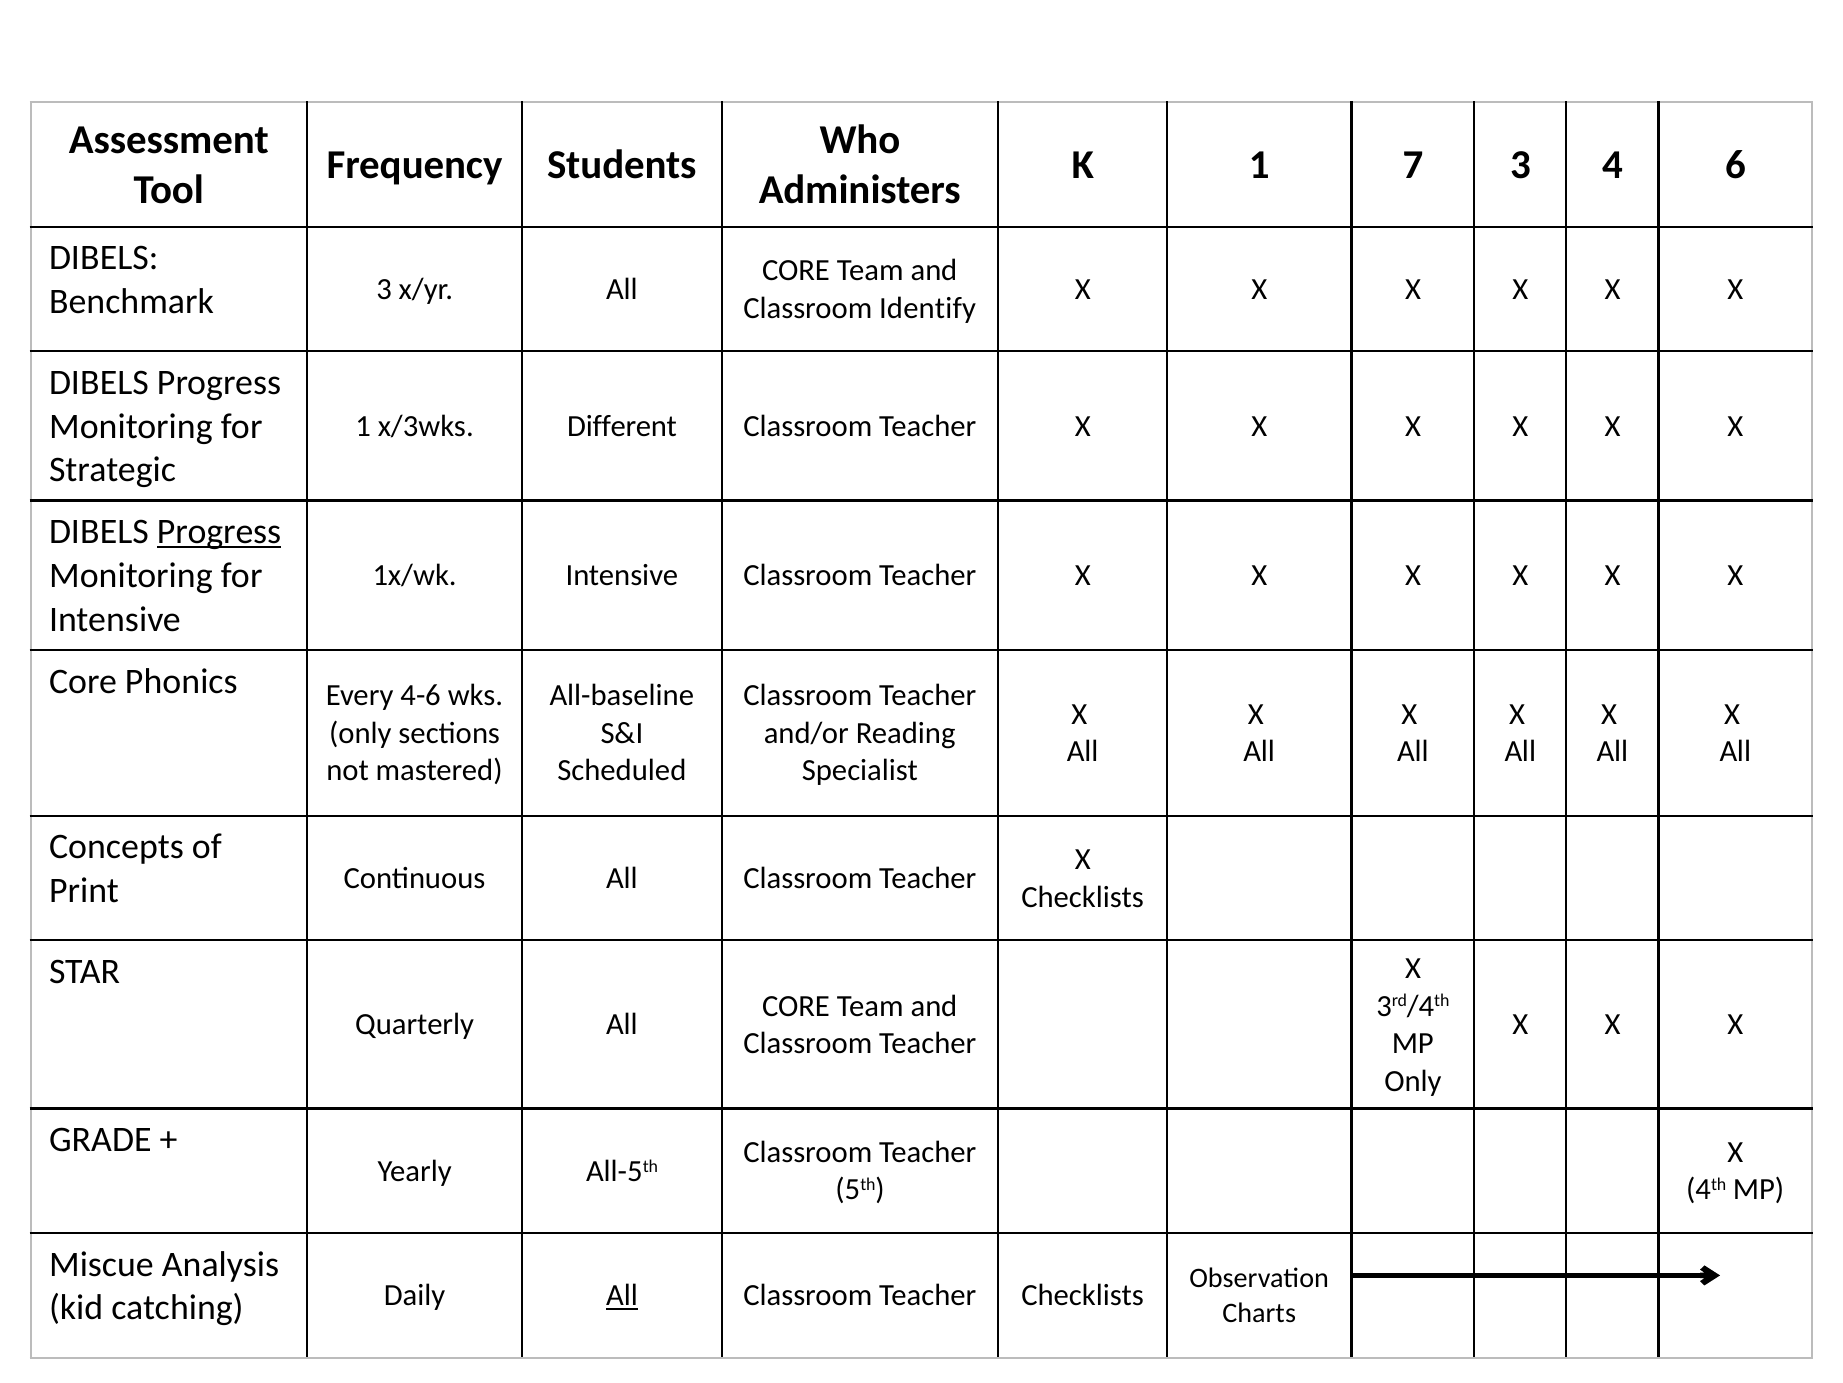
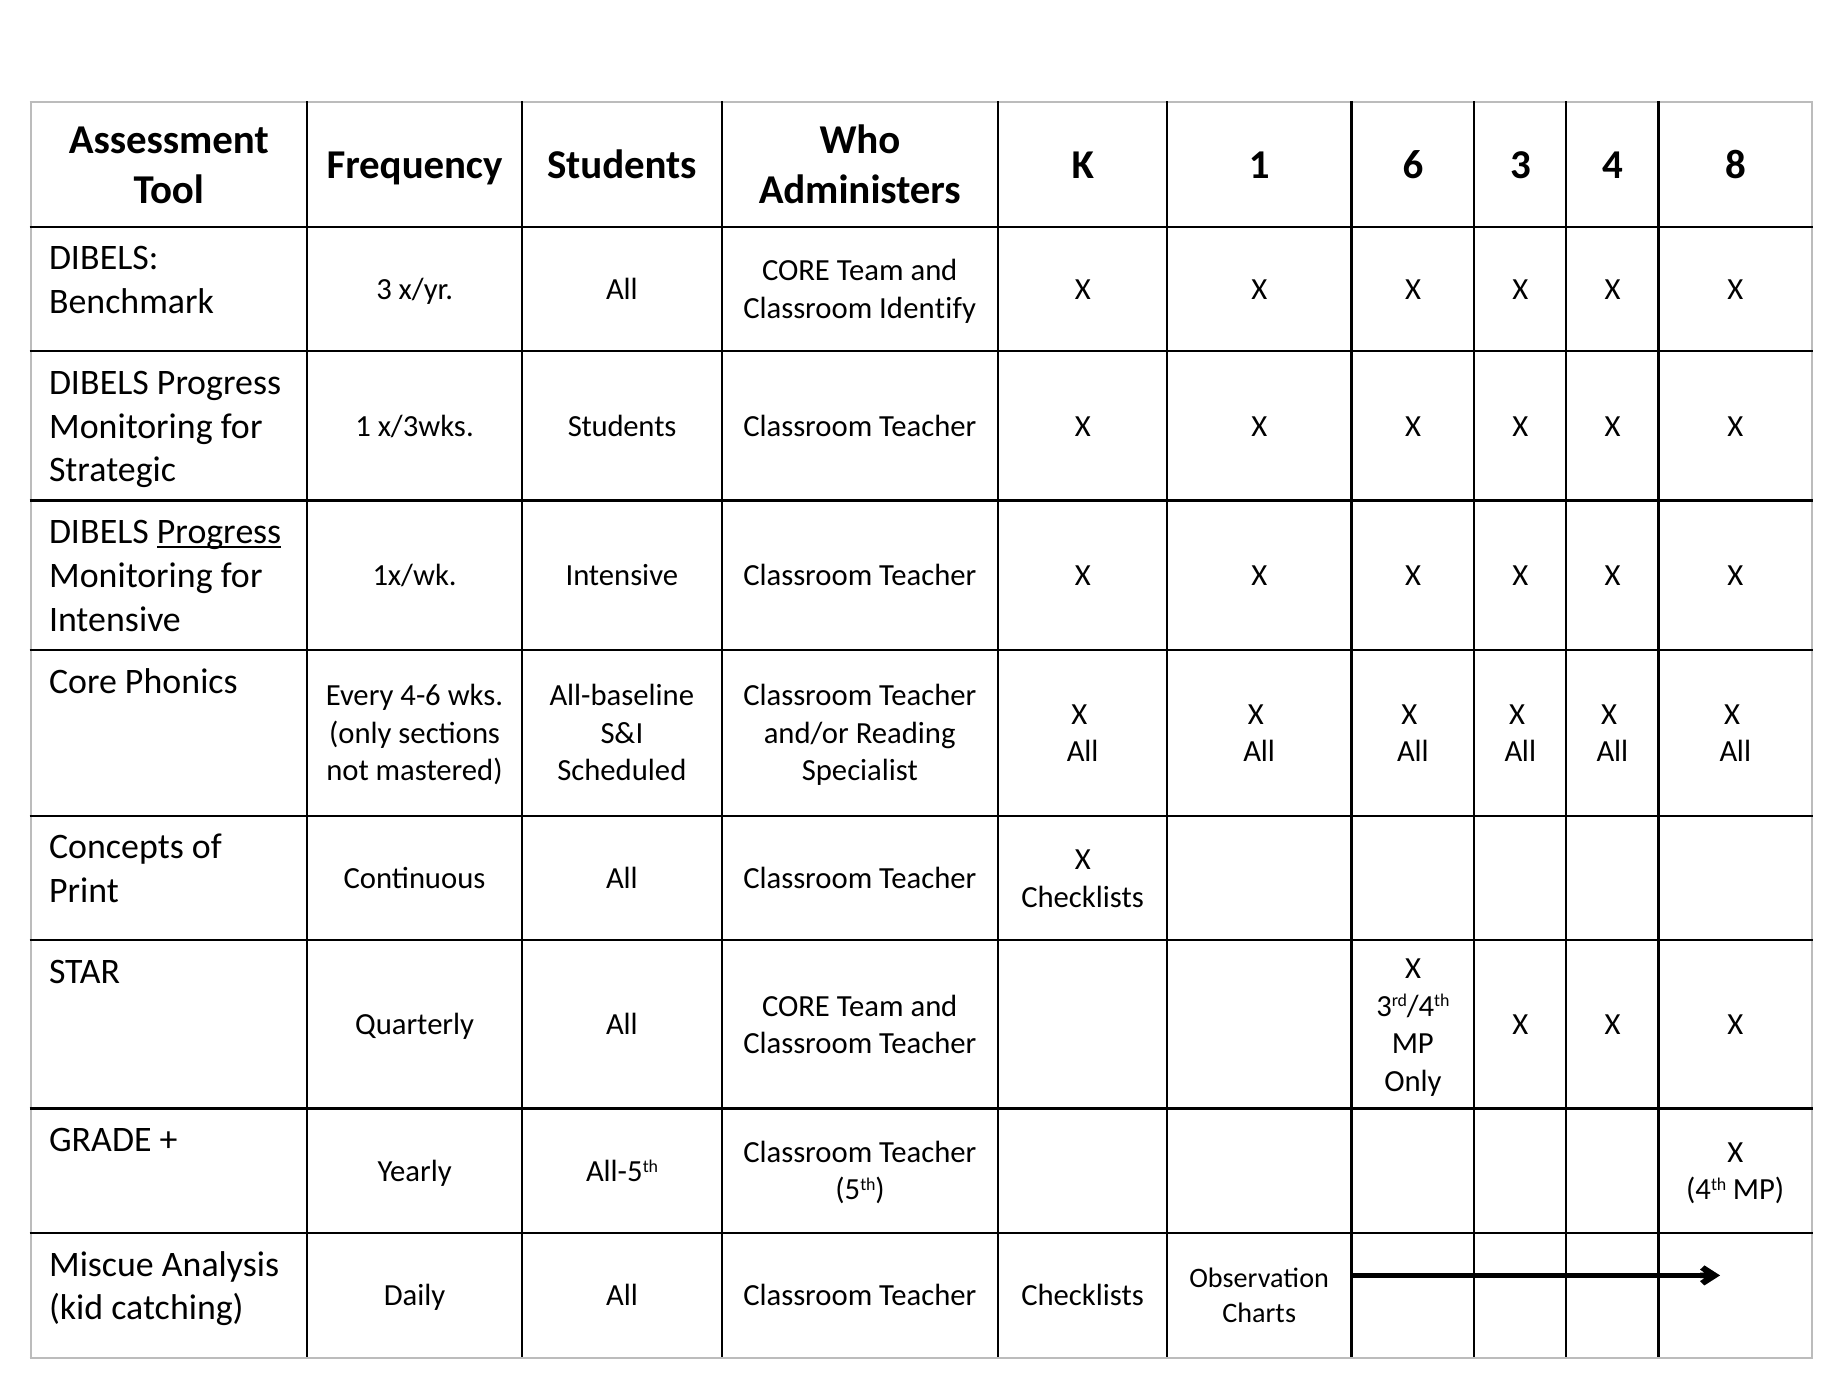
7: 7 -> 6
6: 6 -> 8
x/3wks Different: Different -> Students
All at (622, 1295) underline: present -> none
